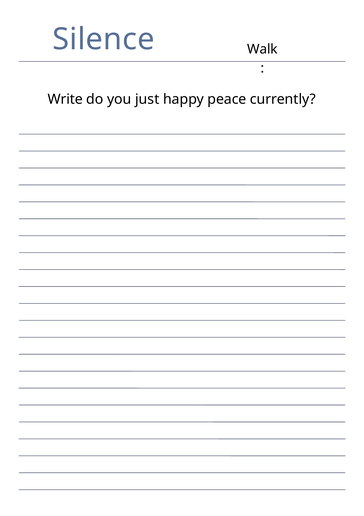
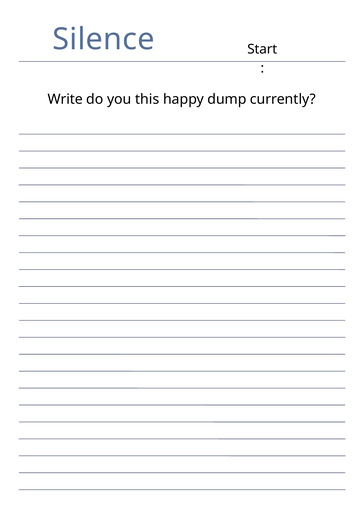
Walk: Walk -> Start
just: just -> this
peace: peace -> dump
